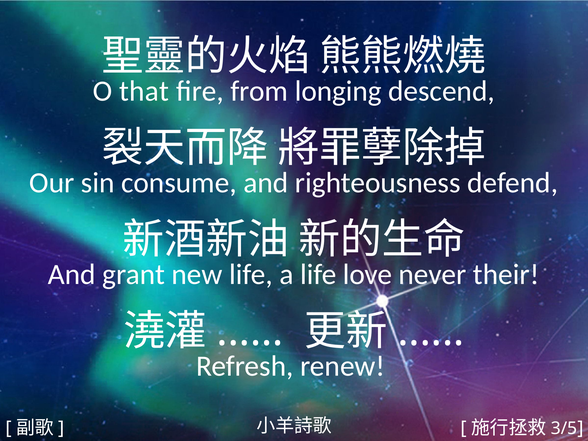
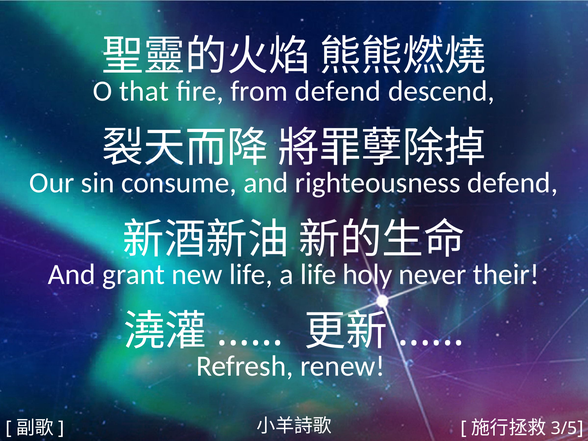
from longing: longing -> defend
love: love -> holy
